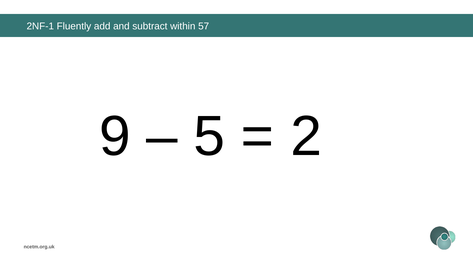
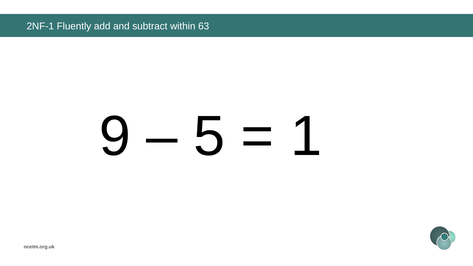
57: 57 -> 63
2: 2 -> 1
